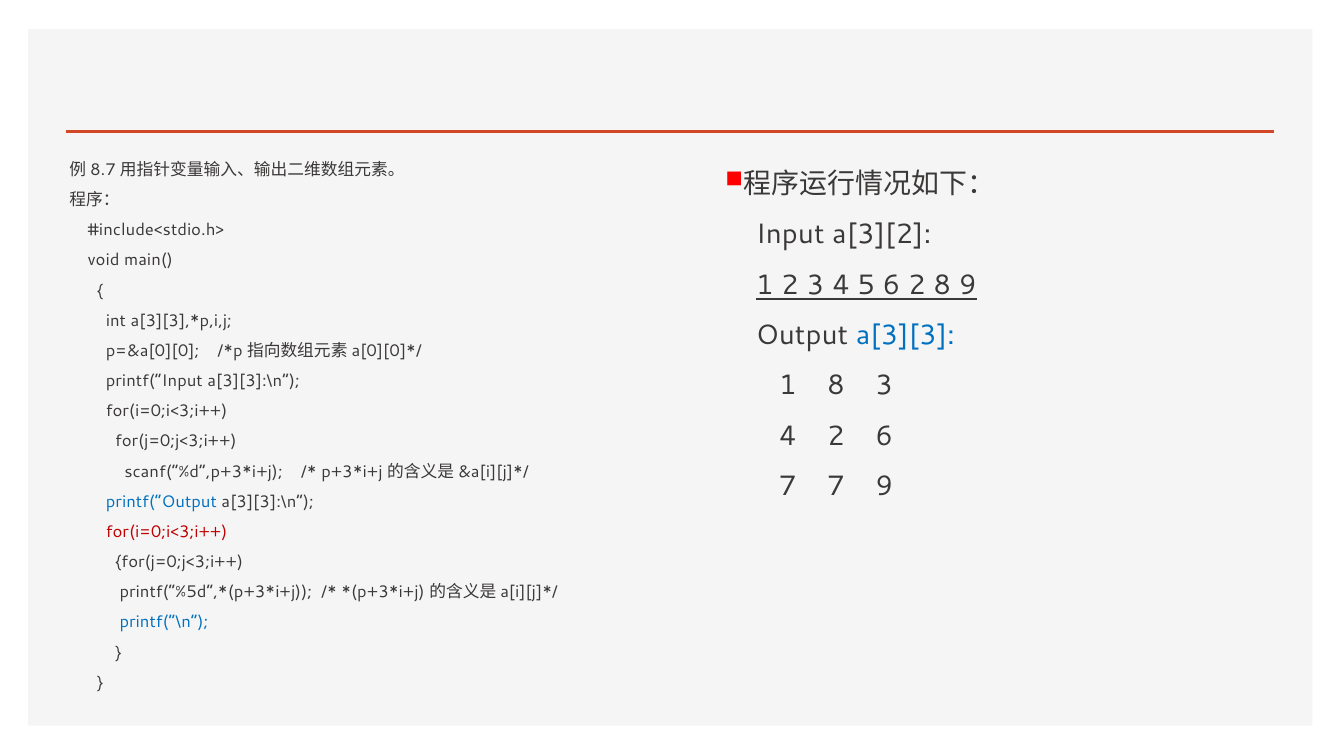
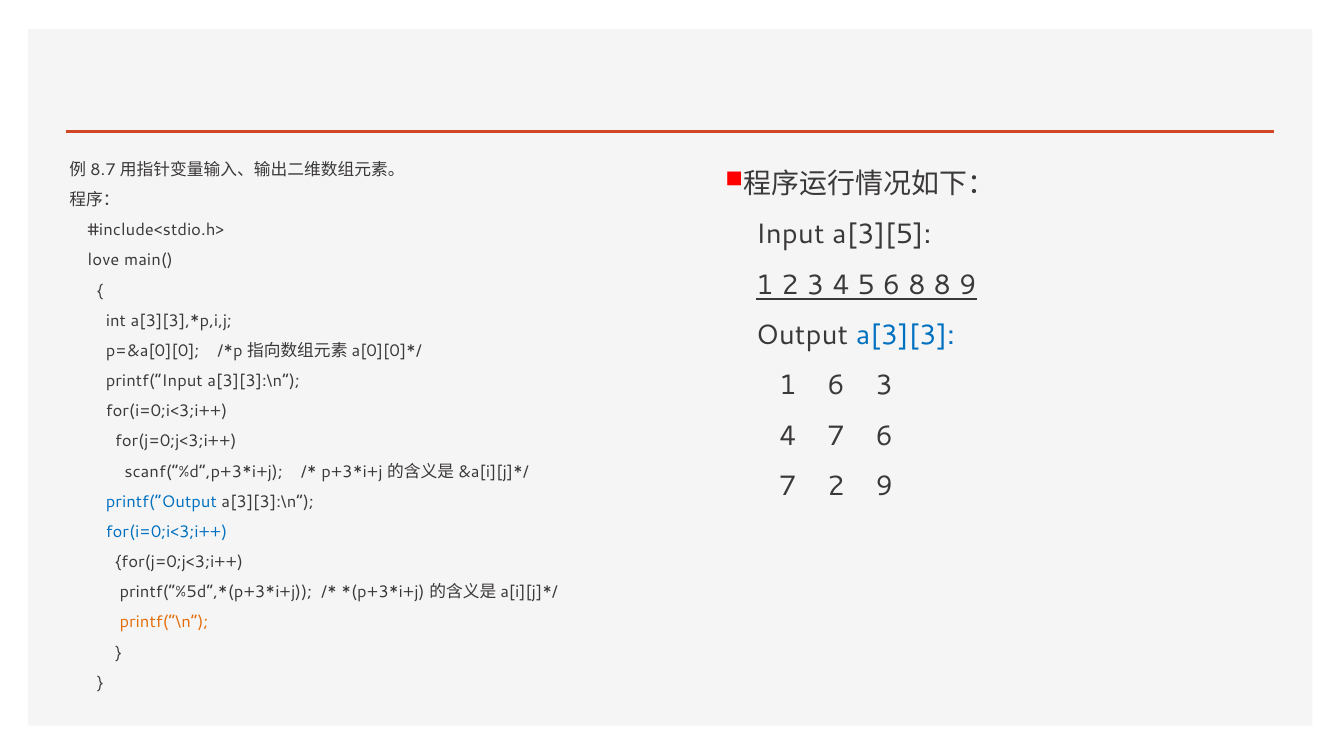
a[3][2: a[3][2 -> a[3][5
void: void -> love
6 2: 2 -> 8
1 8: 8 -> 6
4 2: 2 -> 7
7 7: 7 -> 2
for(i=0;i<3;i++ at (167, 532) colour: red -> blue
printf(“\n colour: blue -> orange
